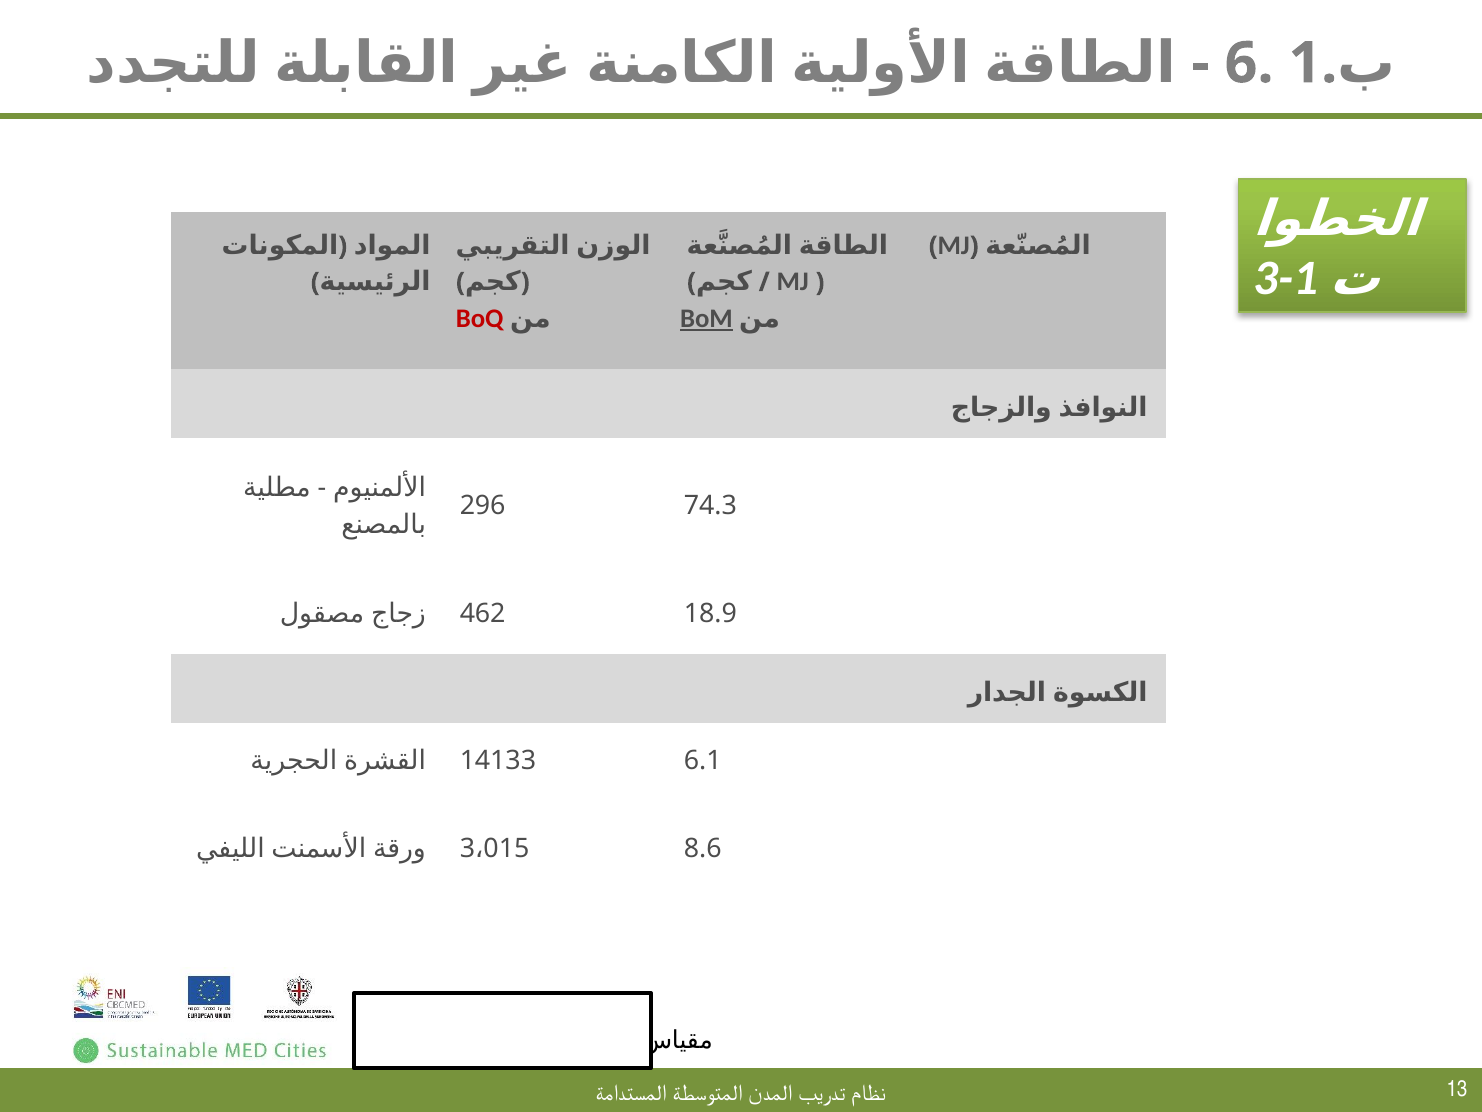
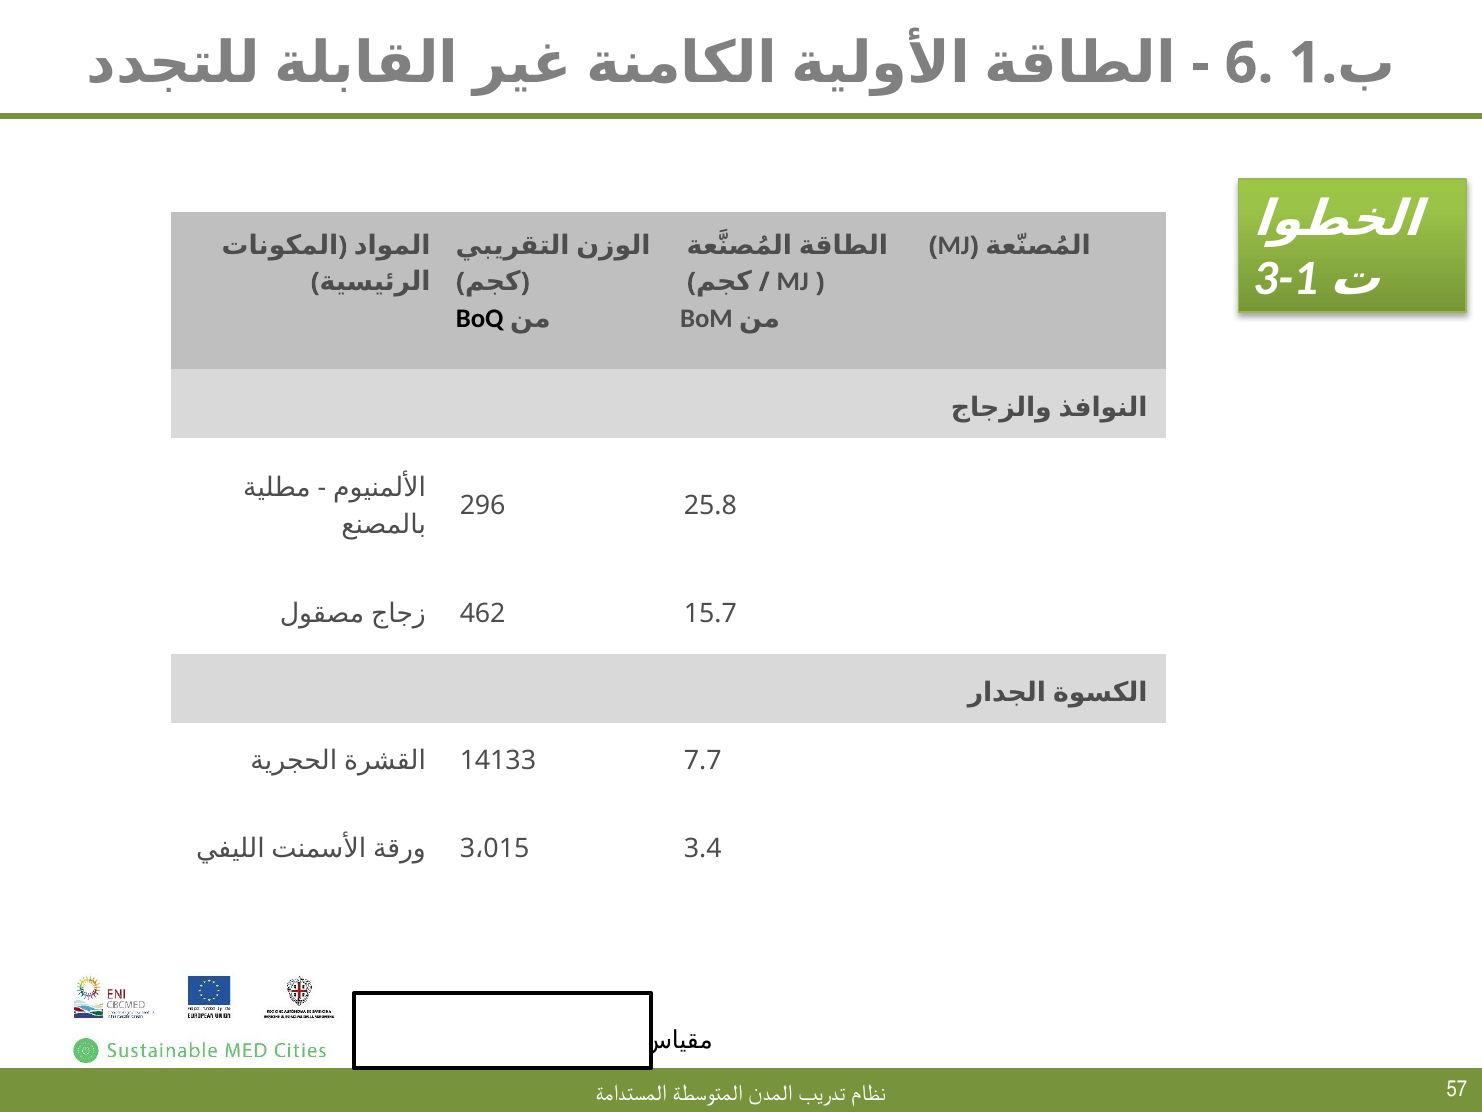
BoQ colour: red -> black
BoM underline: present -> none
74.3: 74.3 -> 25.8
18.9: 18.9 -> 15.7
6.1: 6.1 -> 7.7
8.6: 8.6 -> 3.4
13: 13 -> 57
